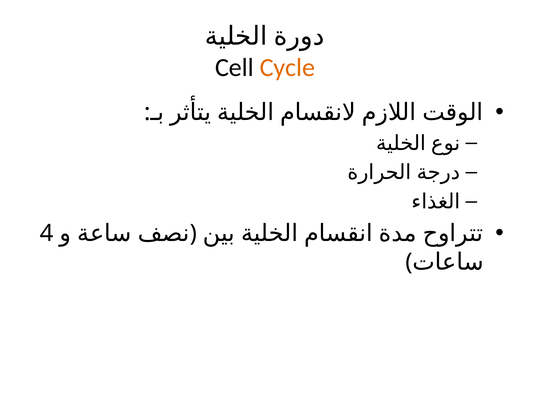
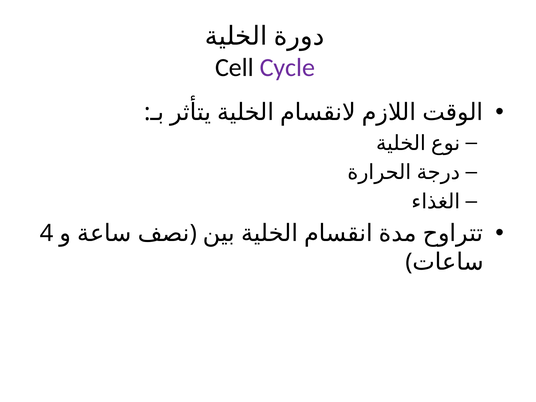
Cycle colour: orange -> purple
